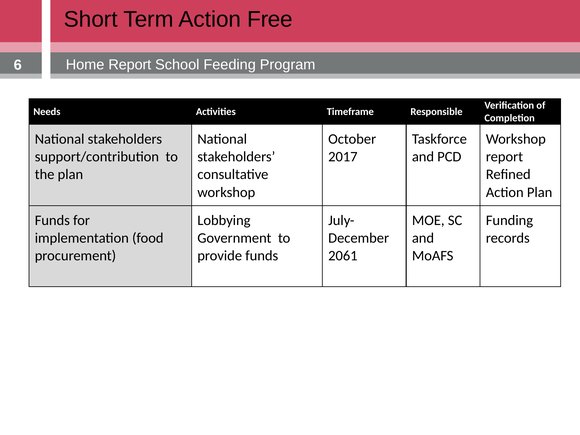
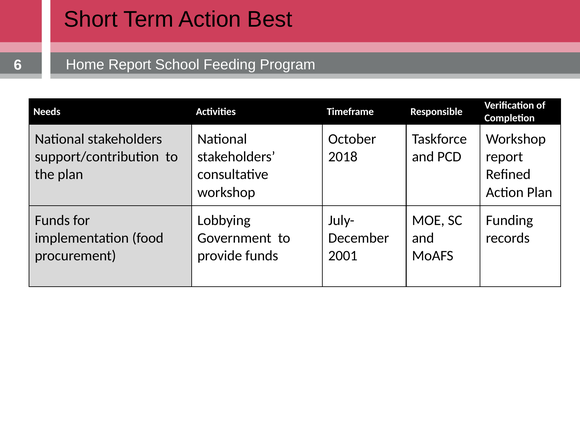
Free: Free -> Best
2017: 2017 -> 2018
2061: 2061 -> 2001
